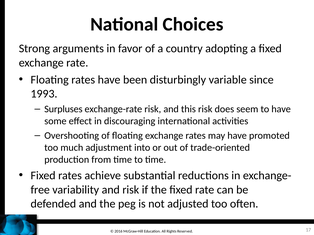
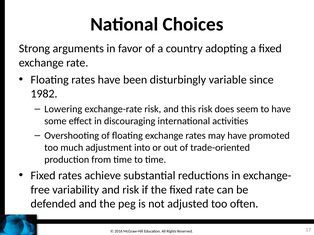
1993: 1993 -> 1982
Surpluses: Surpluses -> Lowering
